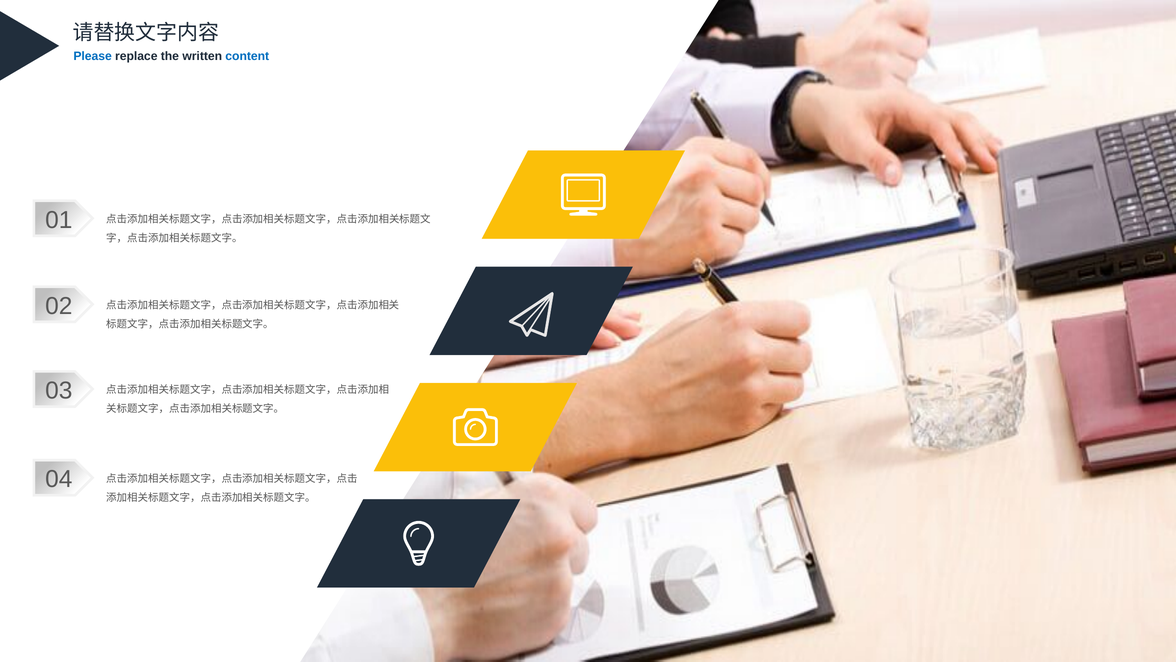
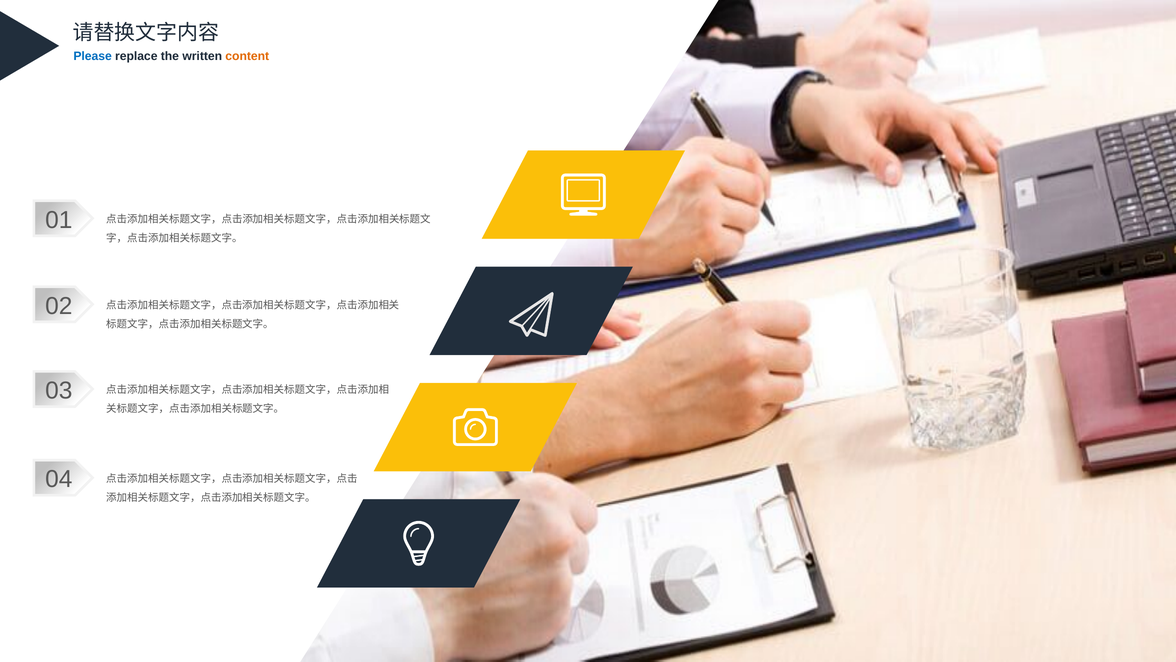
content colour: blue -> orange
